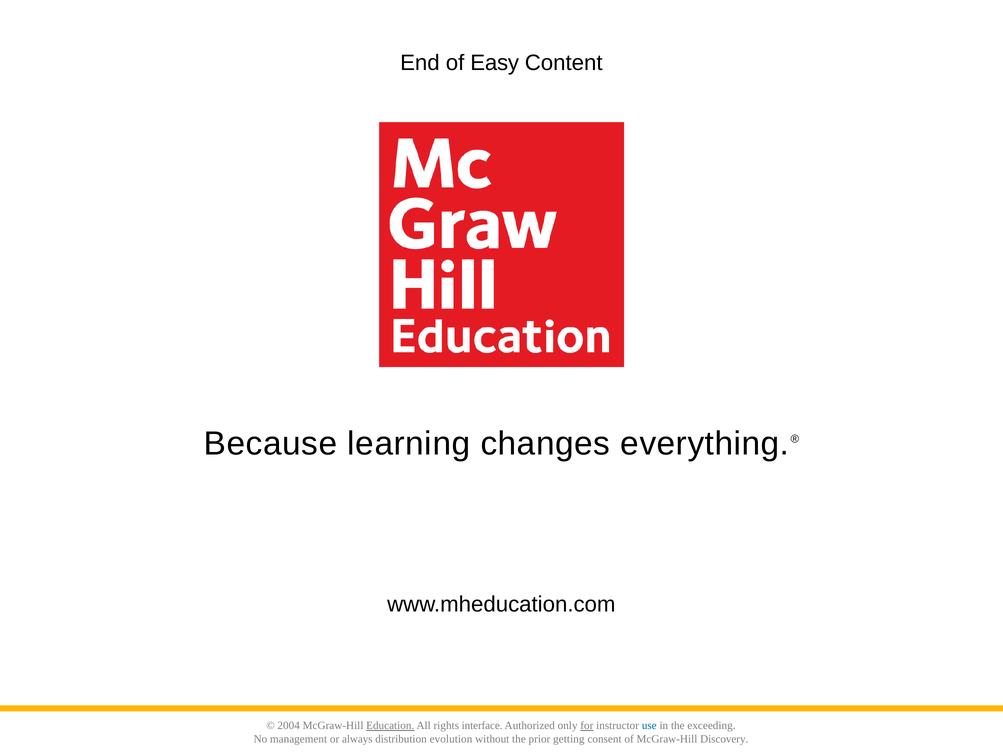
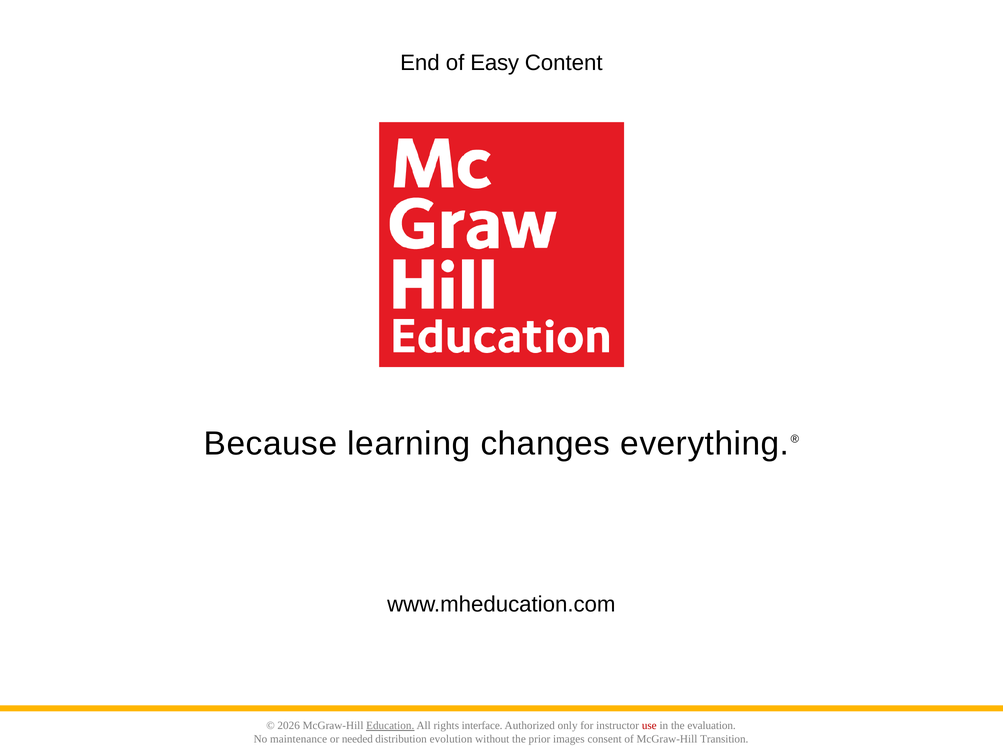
2004: 2004 -> 2026
for underline: present -> none
use colour: blue -> red
exceeding: exceeding -> evaluation
management: management -> maintenance
always: always -> needed
getting: getting -> images
Discovery: Discovery -> Transition
